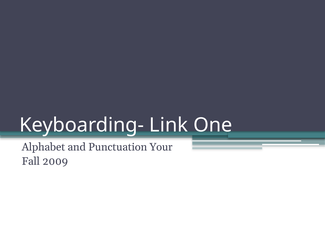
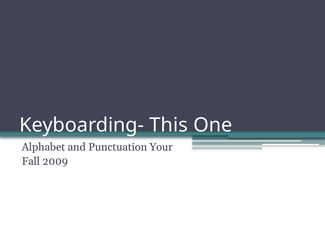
Link: Link -> This
